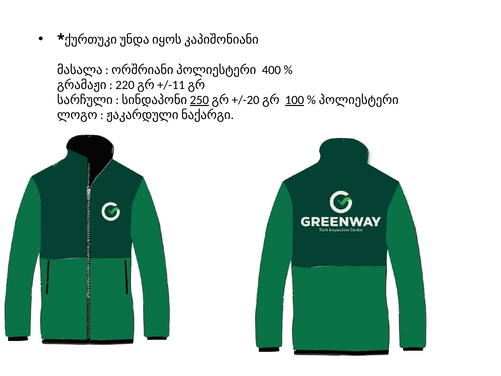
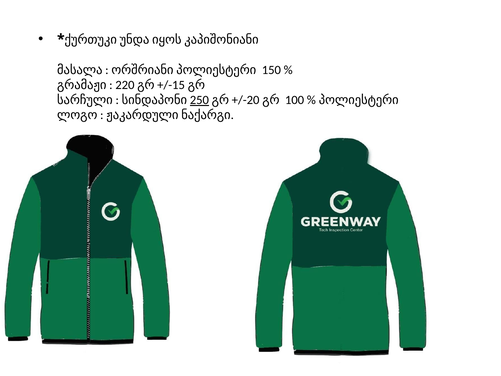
400: 400 -> 150
+/-11: +/-11 -> +/-15
100 underline: present -> none
